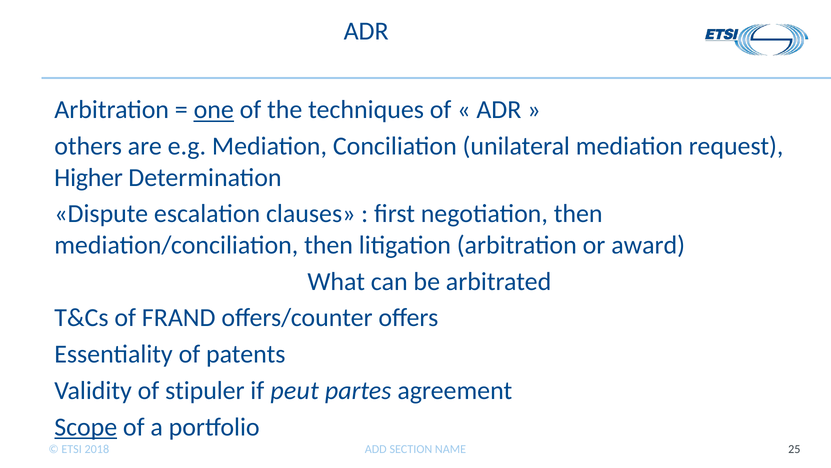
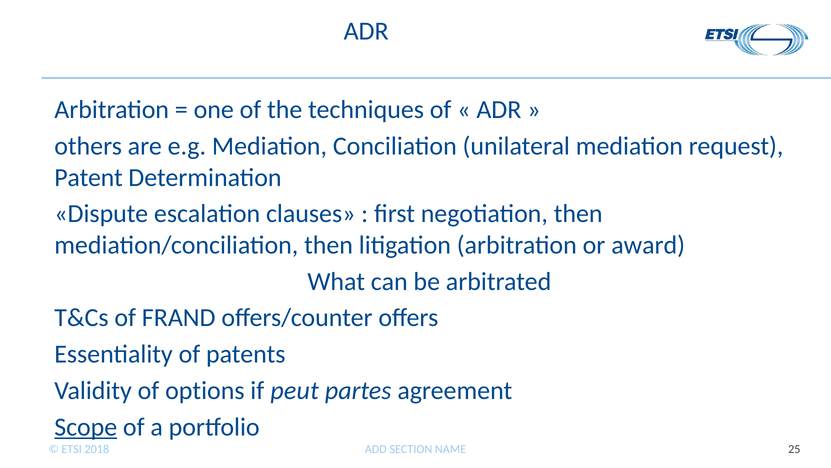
one underline: present -> none
Higher: Higher -> Patent
stipuler: stipuler -> options
